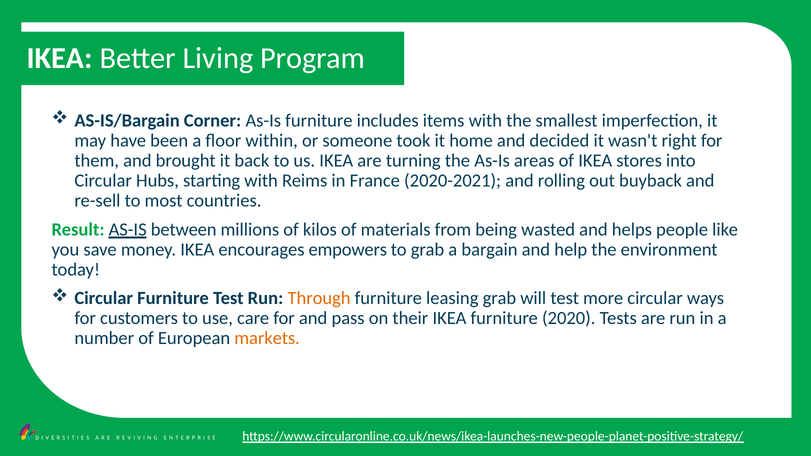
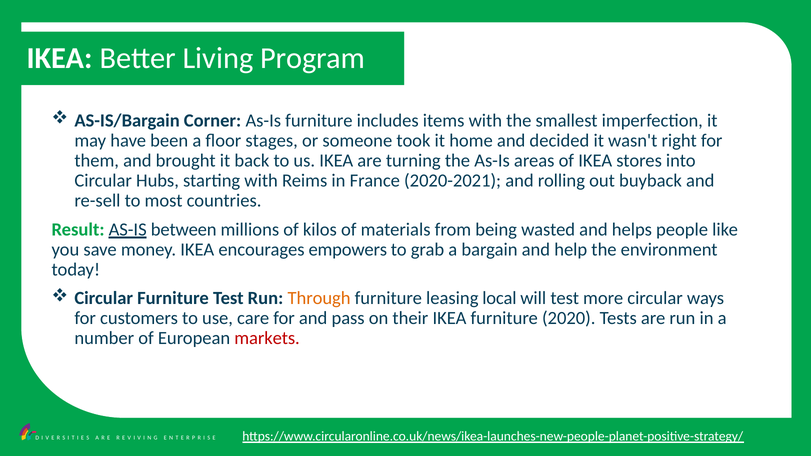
within: within -> stages
leasing grab: grab -> local
markets colour: orange -> red
